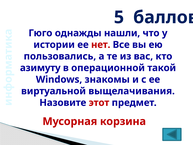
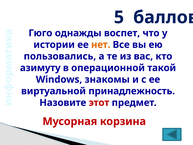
нашли: нашли -> воспет
нет colour: red -> orange
выщелачивания: выщелачивания -> принадлежность
